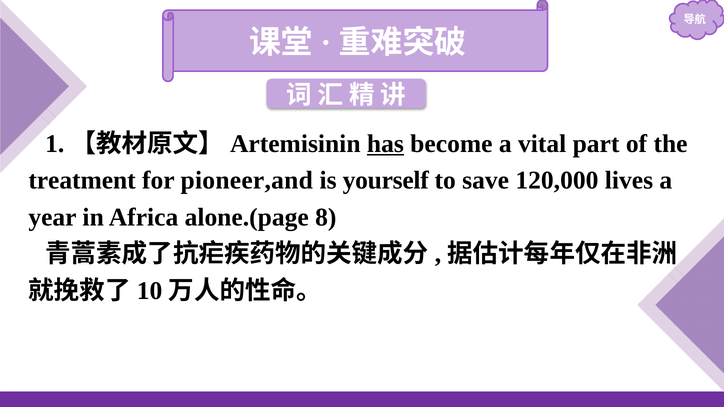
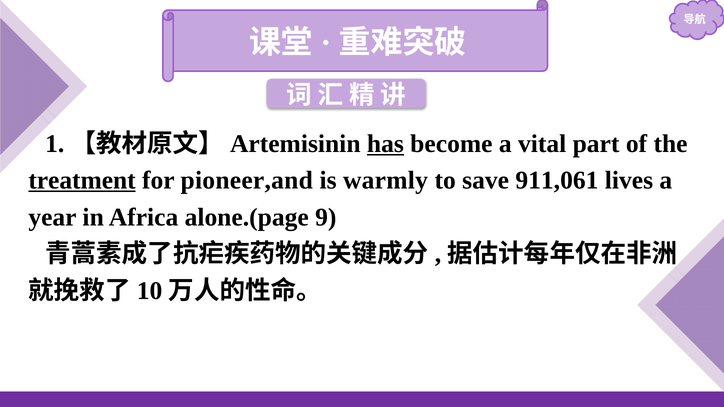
treatment underline: none -> present
yourself: yourself -> warmly
120,000: 120,000 -> 911,061
8: 8 -> 9
